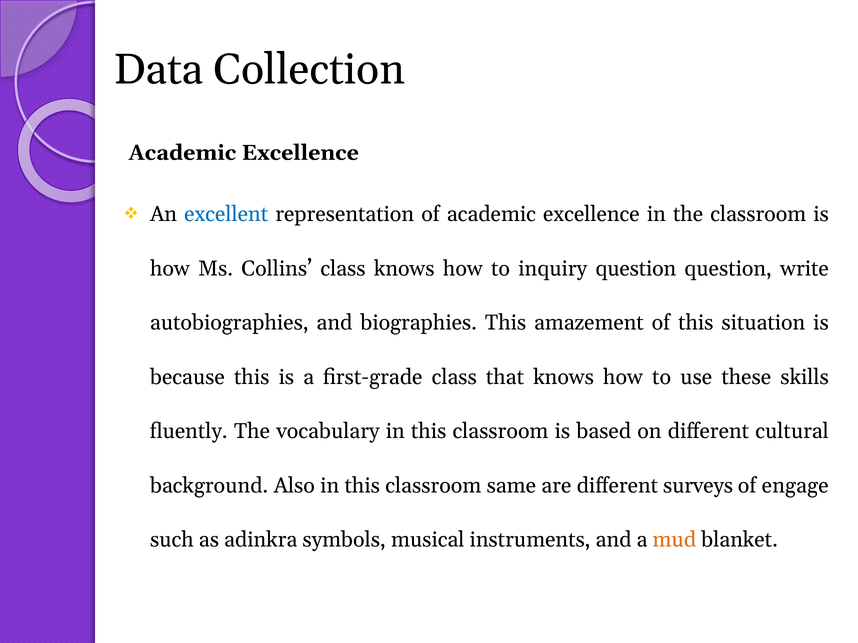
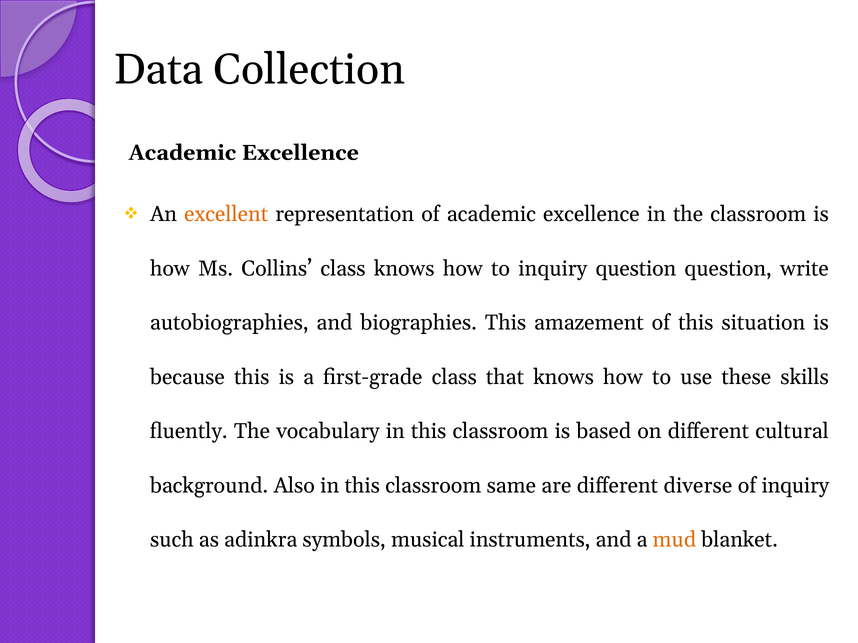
excellent colour: blue -> orange
surveys: surveys -> diverse
of engage: engage -> inquiry
